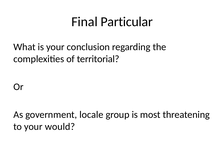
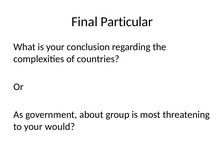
territorial: territorial -> countries
locale: locale -> about
